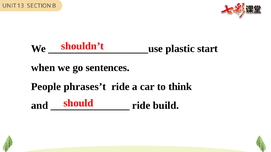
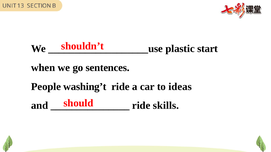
phrases’t: phrases’t -> washing’t
think: think -> ideas
build: build -> skills
